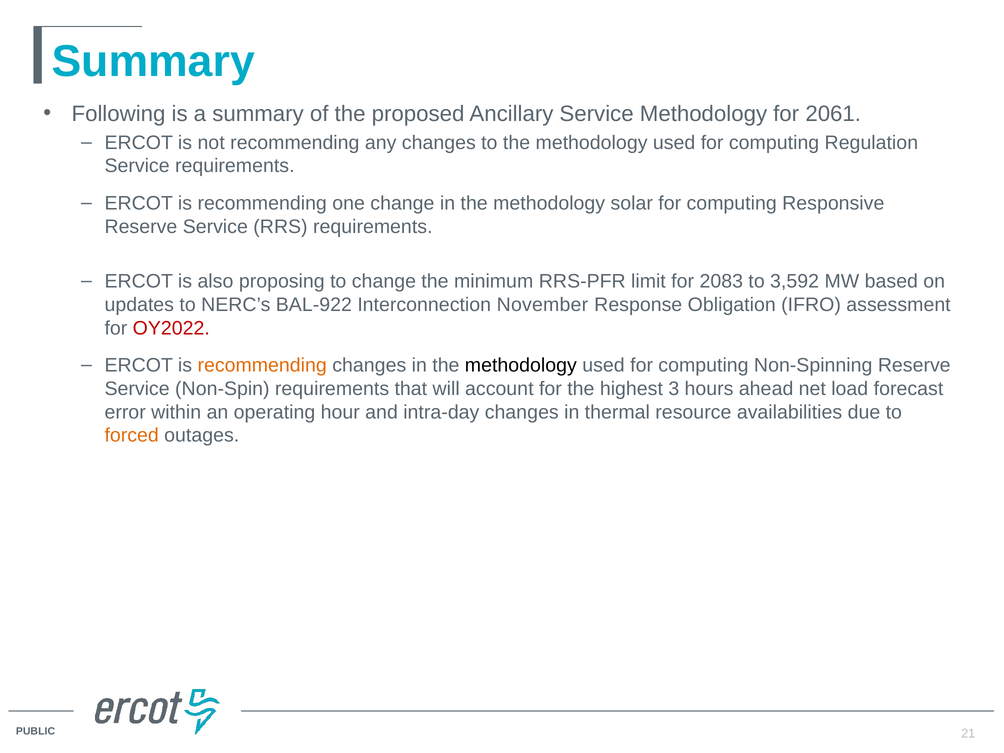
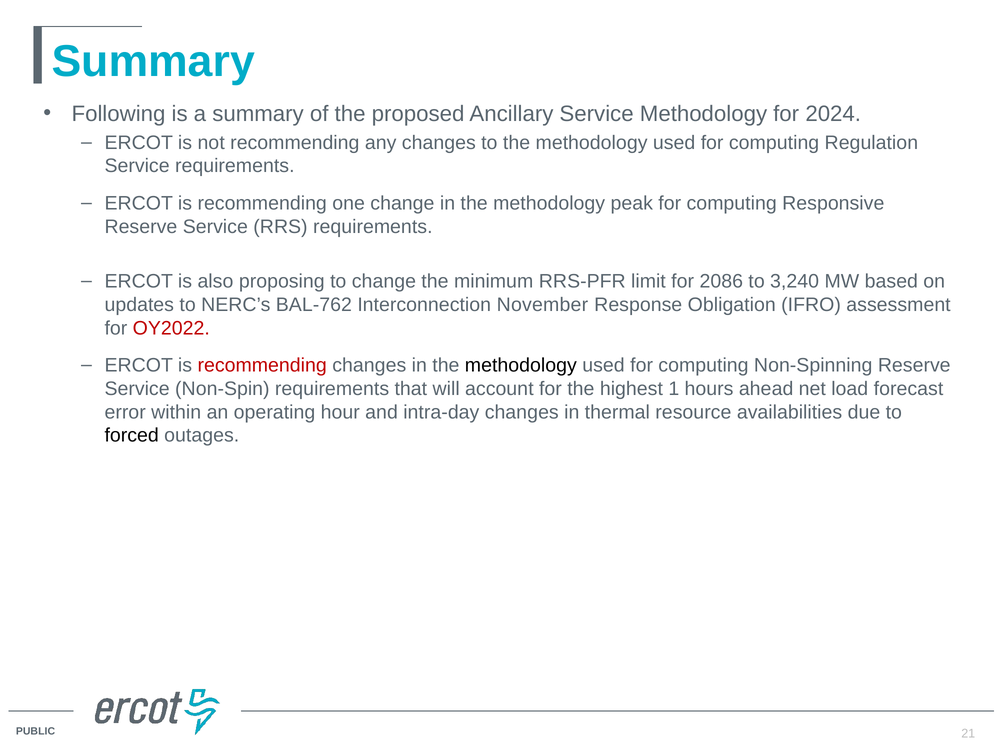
2061: 2061 -> 2024
solar: solar -> peak
2083: 2083 -> 2086
3,592: 3,592 -> 3,240
BAL-922: BAL-922 -> BAL-762
recommending at (262, 365) colour: orange -> red
3: 3 -> 1
forced colour: orange -> black
